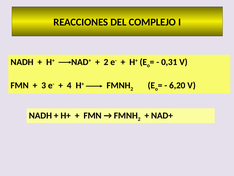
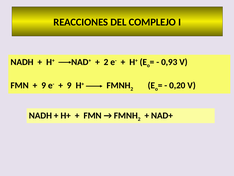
0,31: 0,31 -> 0,93
3 at (44, 85): 3 -> 9
4 at (69, 85): 4 -> 9
6,20: 6,20 -> 0,20
